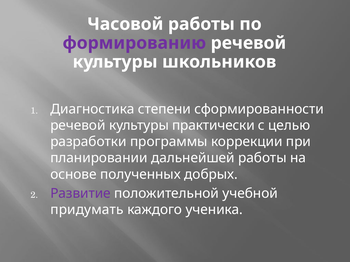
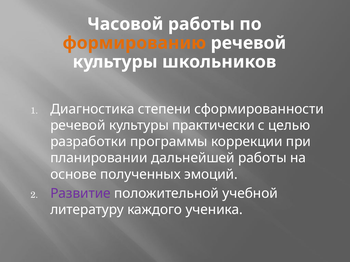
формированию colour: purple -> orange
добрых: добрых -> эмоций
придумать: придумать -> литературу
